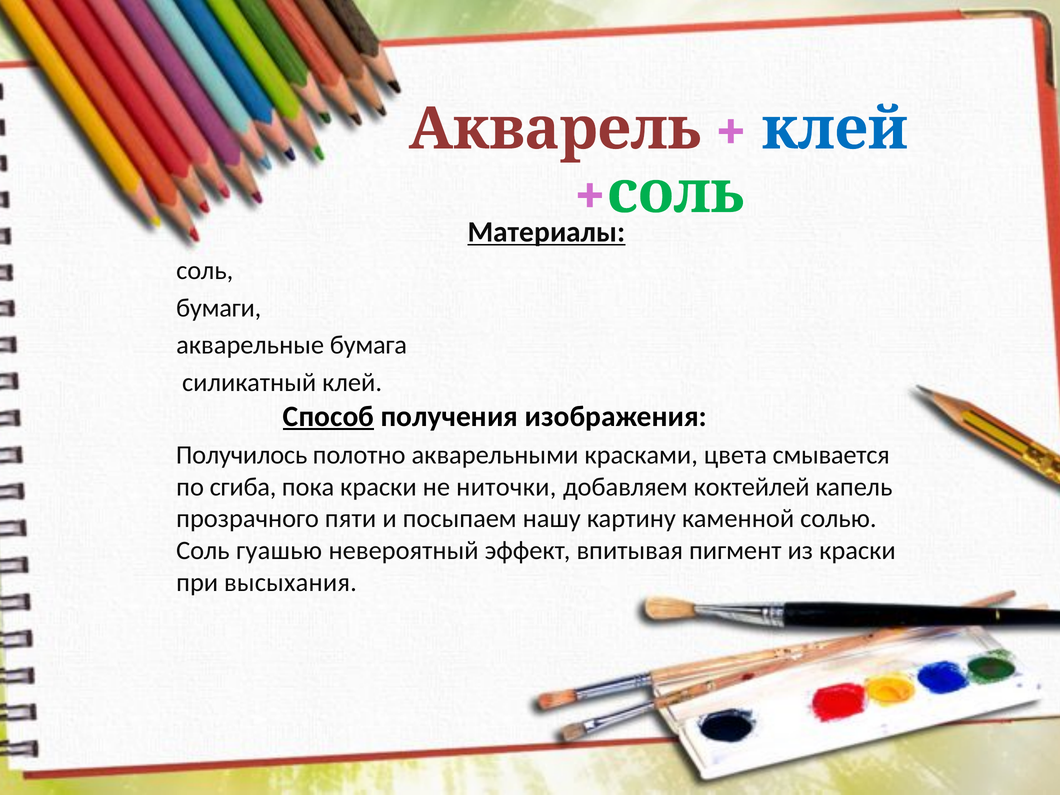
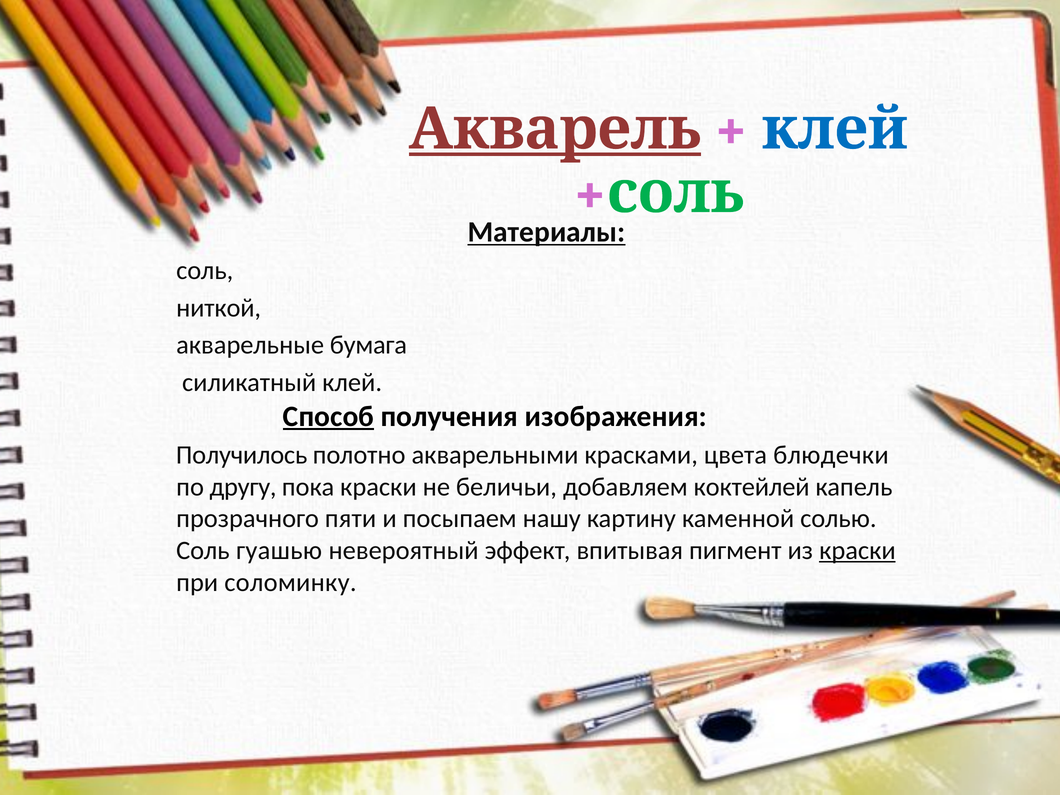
Акварель underline: none -> present
бумаги: бумаги -> ниткой
смывается: смывается -> блюдечки
сгиба: сгиба -> другу
ниточки: ниточки -> беличьи
краски at (857, 550) underline: none -> present
высыхания: высыхания -> соломинку
